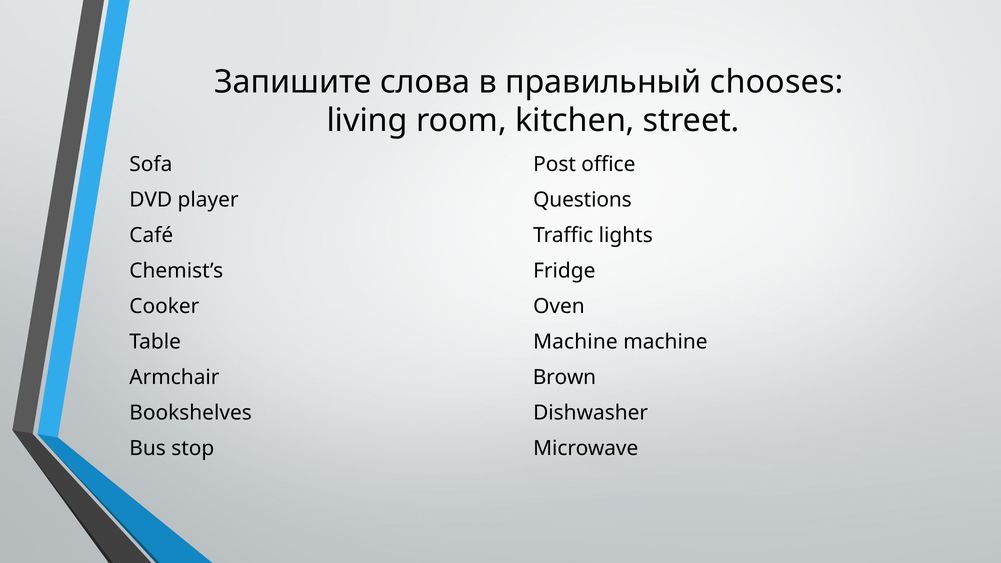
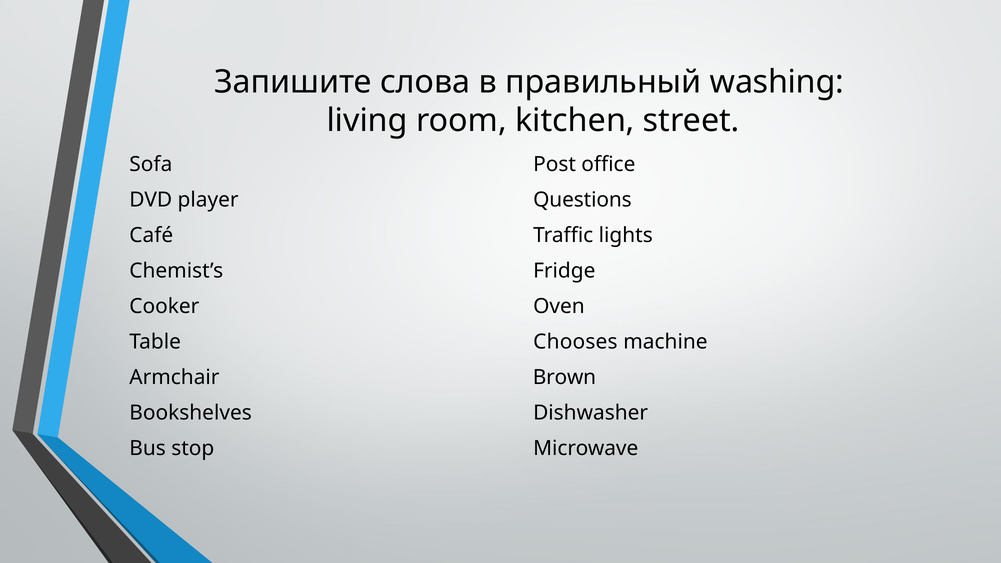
chooses: chooses -> washing
Machine at (575, 342): Machine -> Chooses
